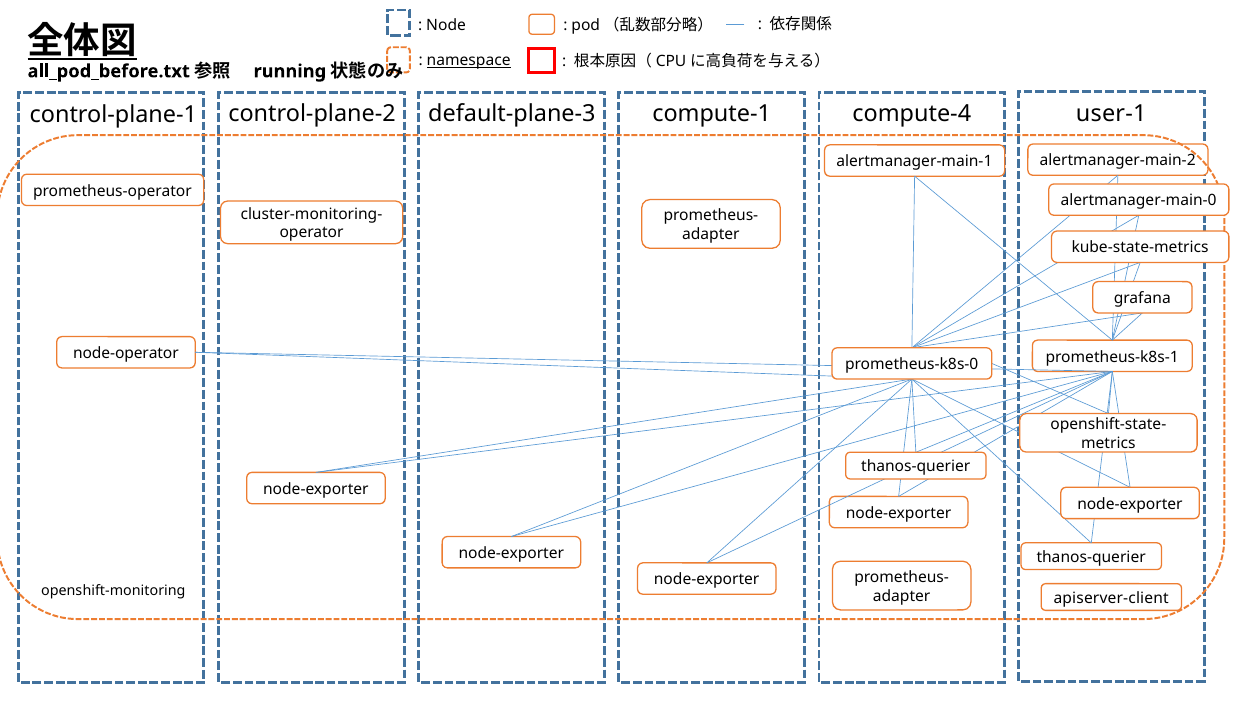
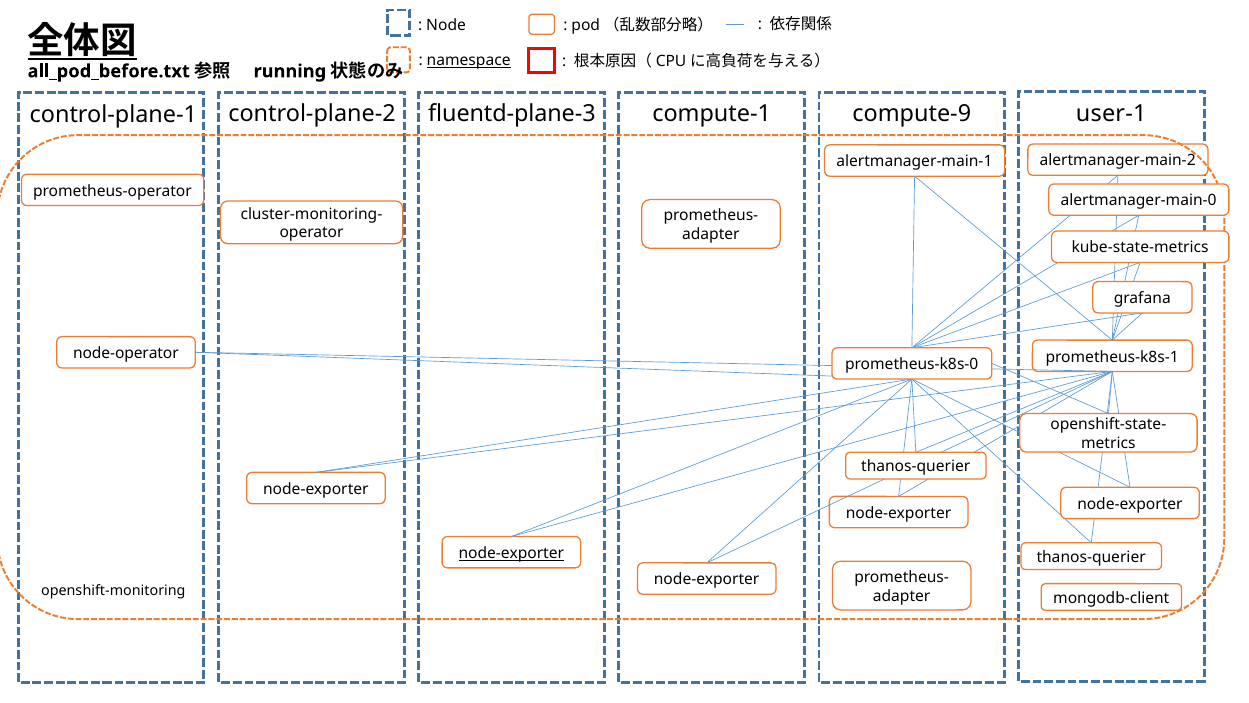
default-plane-3: default-plane-3 -> fluentd-plane-3
compute-4: compute-4 -> compute-9
node-exporter at (511, 553) underline: none -> present
apiserver-client: apiserver-client -> mongodb-client
